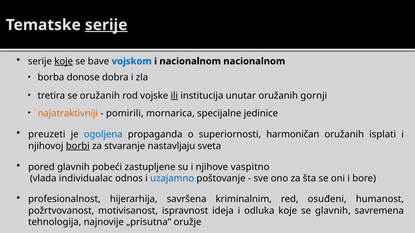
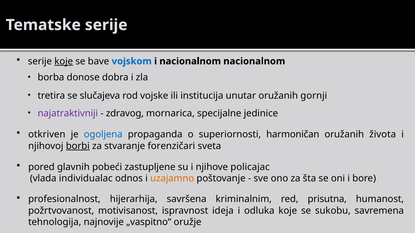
serije at (106, 25) underline: present -> none
se oružanih: oružanih -> slučajeva
ili underline: present -> none
najatraktivniji colour: orange -> purple
pomirili: pomirili -> zdravog
preuzeti: preuzeti -> otkriven
isplati: isplati -> života
nastavljaju: nastavljaju -> forenzičari
vaspitno: vaspitno -> policajac
uzajamno colour: blue -> orange
osuđeni: osuđeni -> prisutna
se glavnih: glavnih -> sukobu
„prisutna“: „prisutna“ -> „vaspitno“
